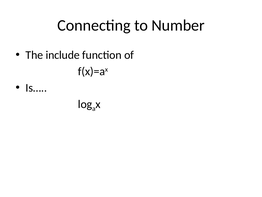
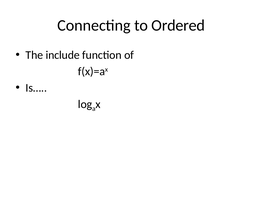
Number: Number -> Ordered
